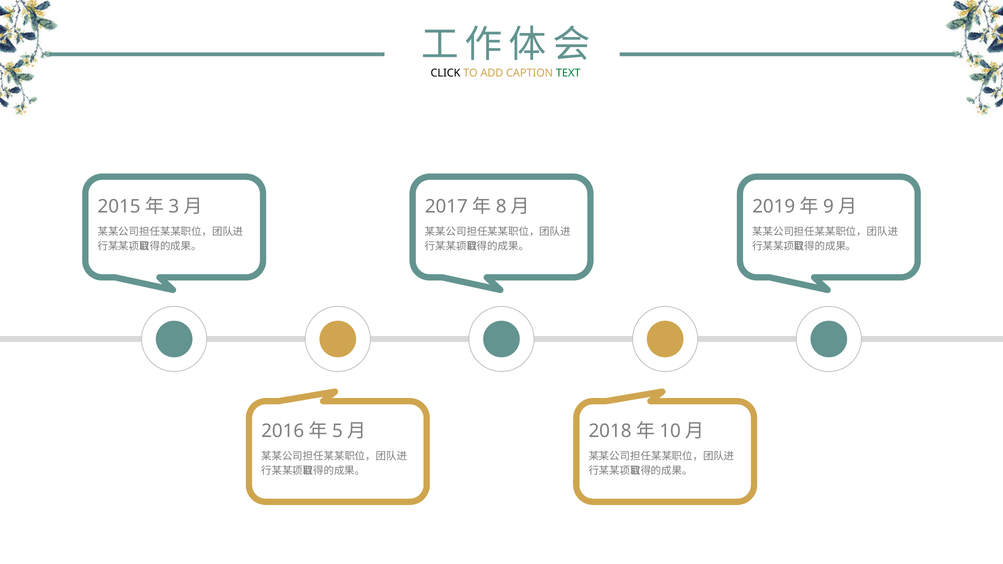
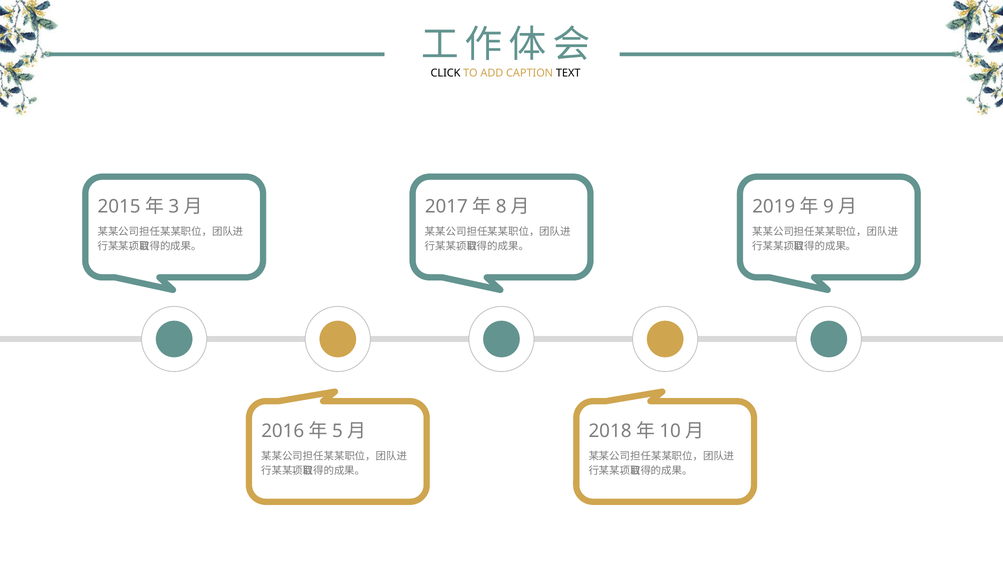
TEXT colour: green -> black
